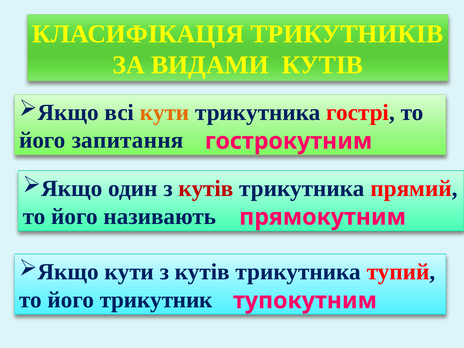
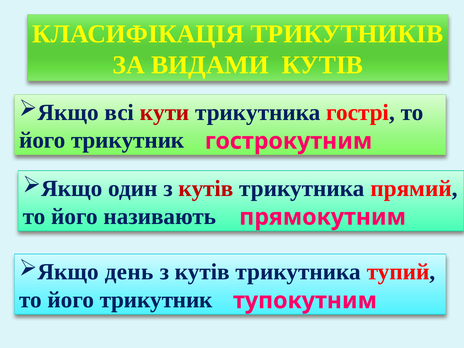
кути at (165, 112) colour: orange -> red
запитання at (128, 140): запитання -> трикутник
Якщо кути: кути -> день
